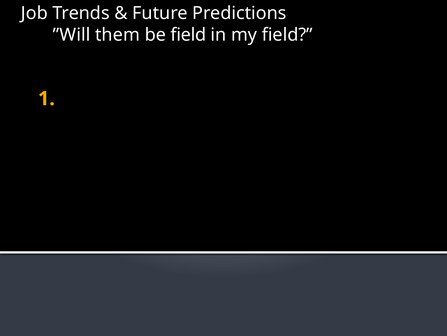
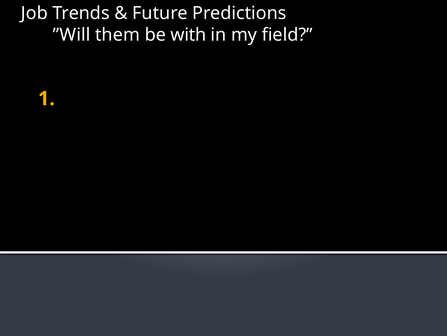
be field: field -> with
